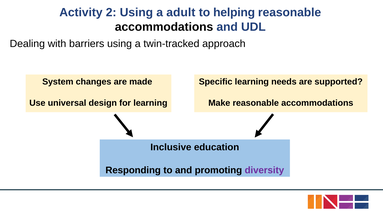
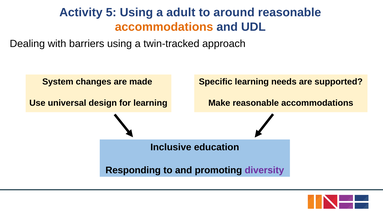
2: 2 -> 5
helping: helping -> around
accommodations at (164, 27) colour: black -> orange
